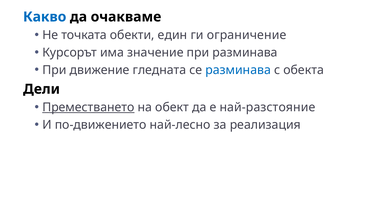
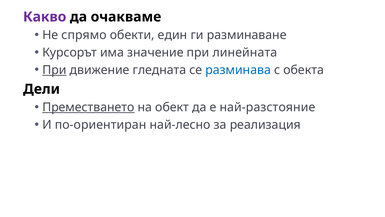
Какво colour: blue -> purple
точката: точката -> спрямо
ограничение: ограничение -> разминаване
при разминава: разминава -> линейната
При at (54, 70) underline: none -> present
по-движението: по-движението -> по-ориентиран
